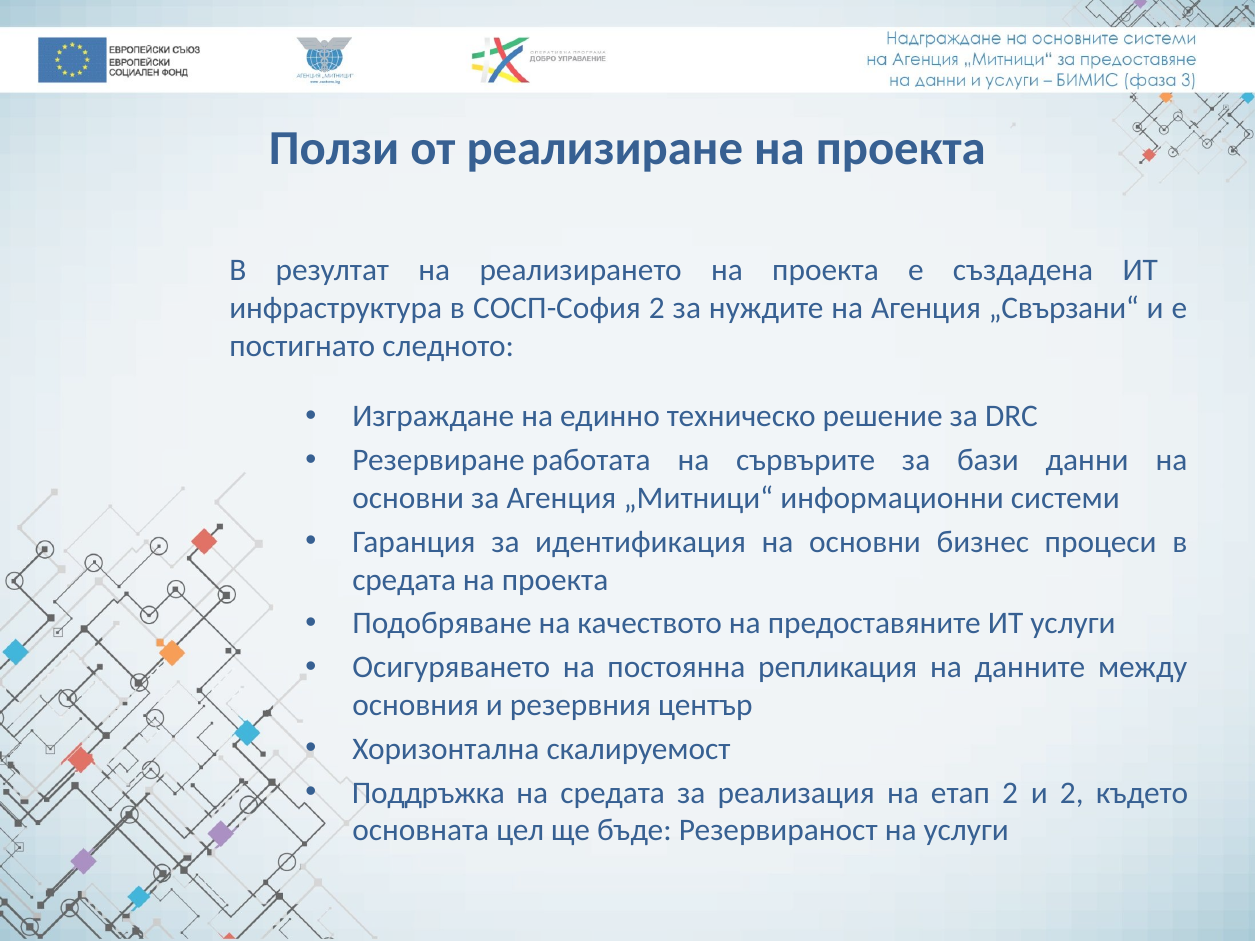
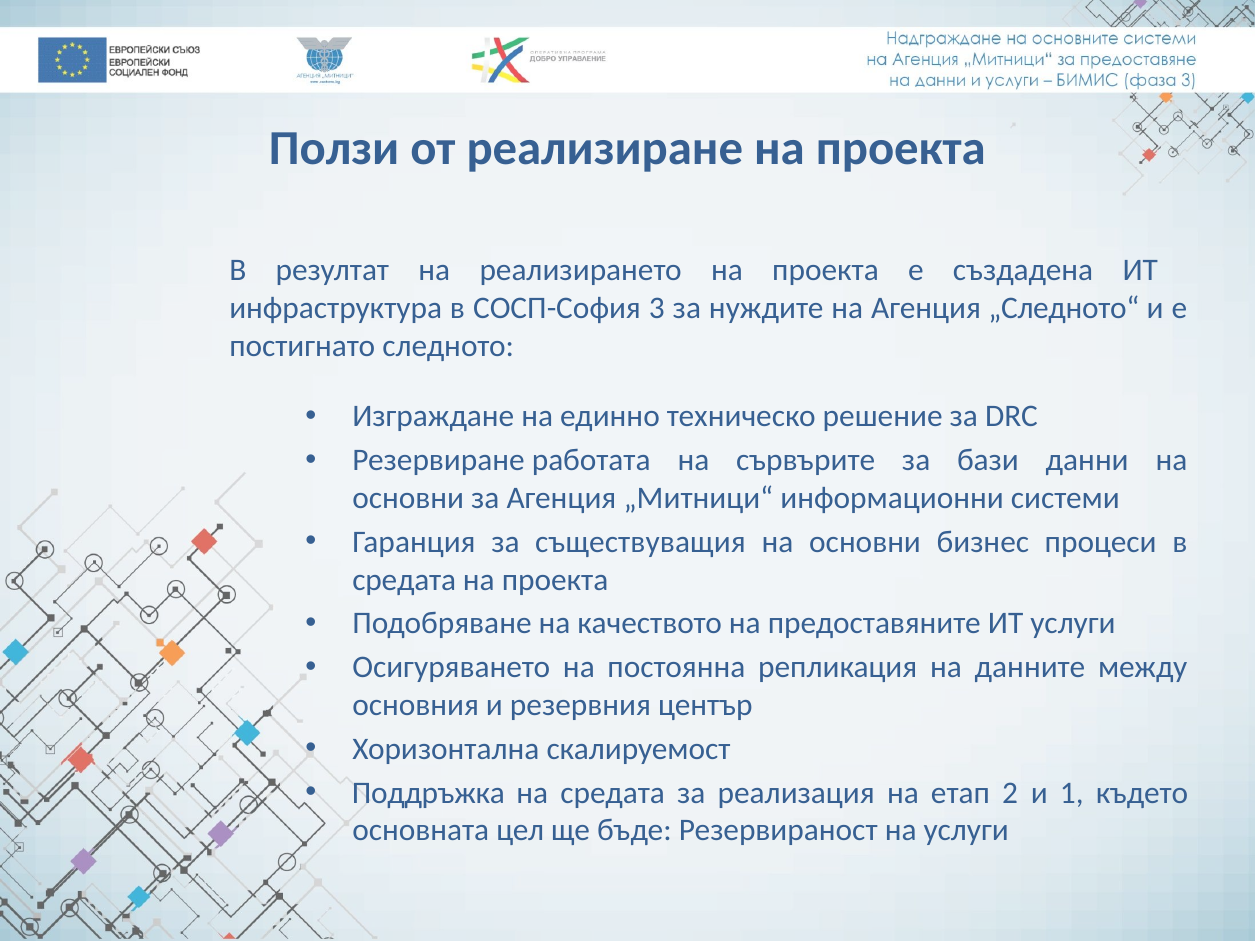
СОСП-София 2: 2 -> 3
„Свързани“: „Свързани“ -> „Следното“
идентификация: идентификация -> съществуващия
и 2: 2 -> 1
